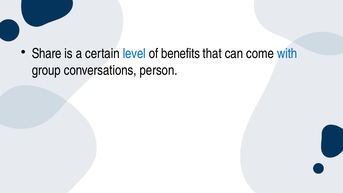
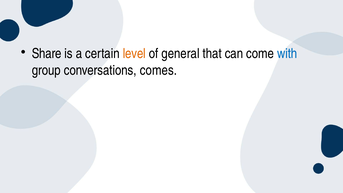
level colour: blue -> orange
benefits: benefits -> general
person: person -> comes
